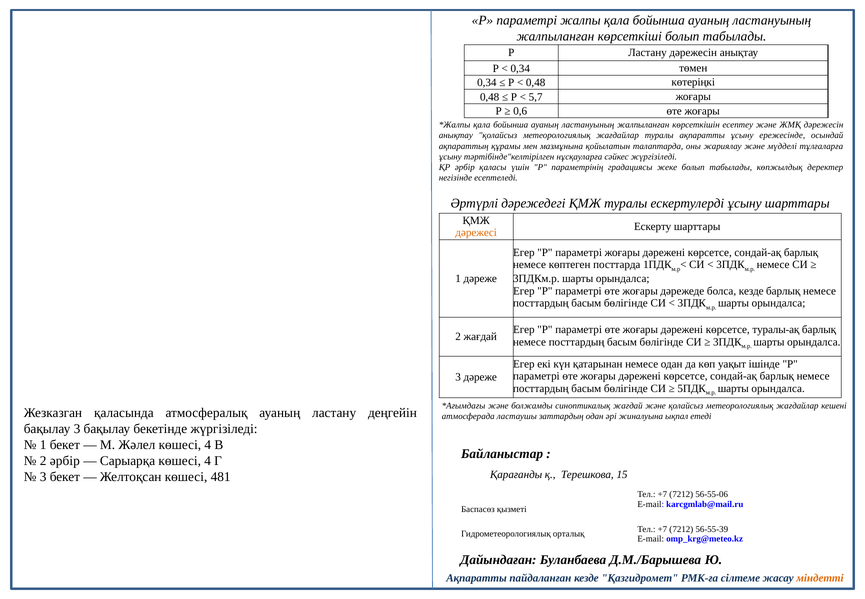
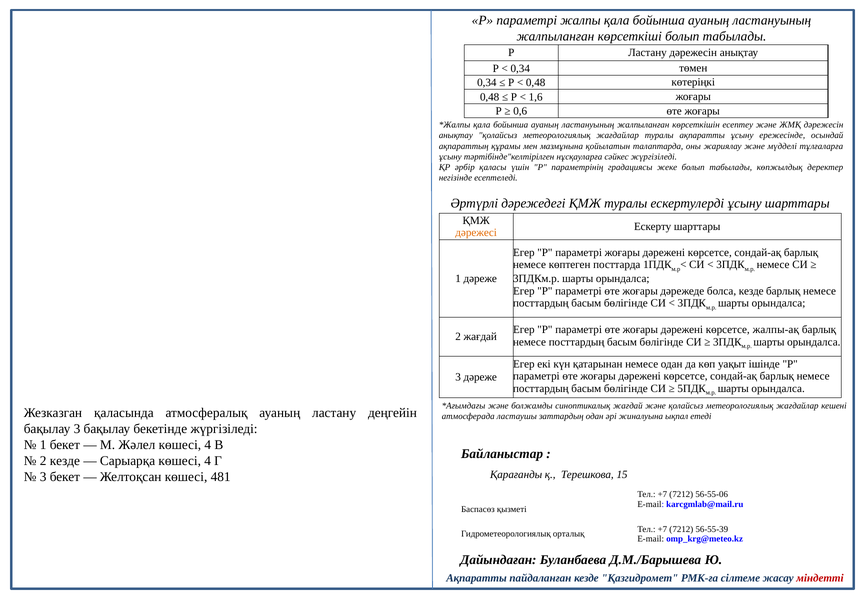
5,7: 5,7 -> 1,6
туралы-ақ: туралы-ақ -> жалпы-ақ
2 әрбір: әрбір -> кезде
міндетті colour: orange -> red
